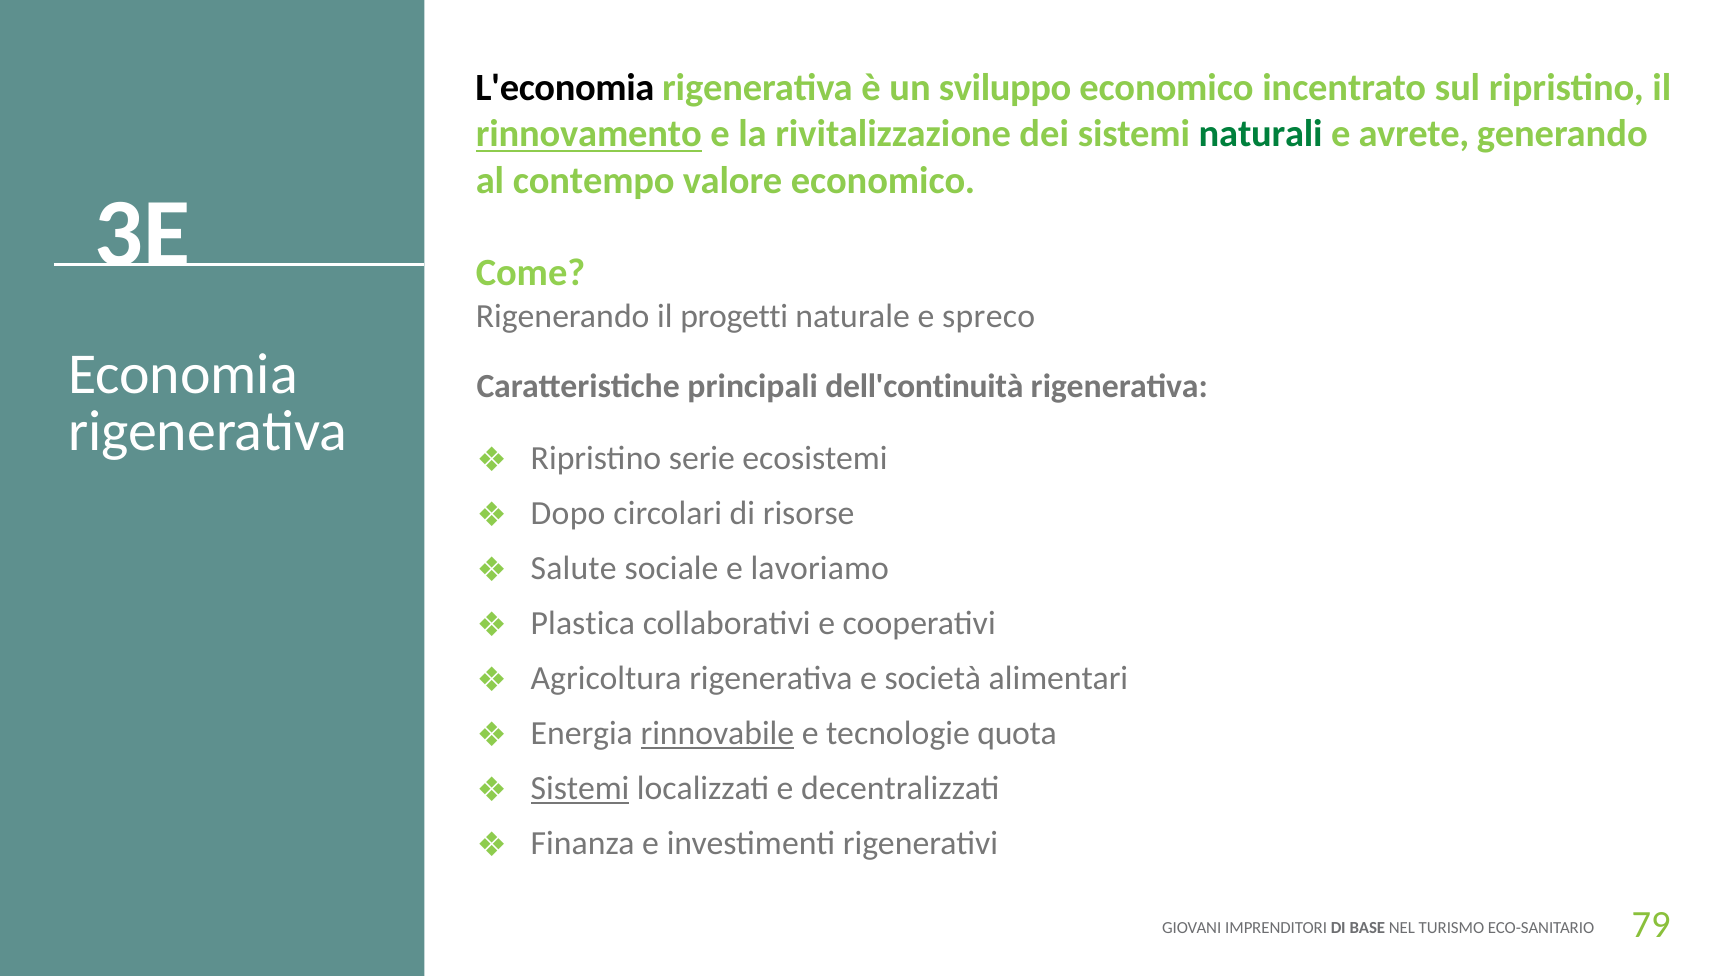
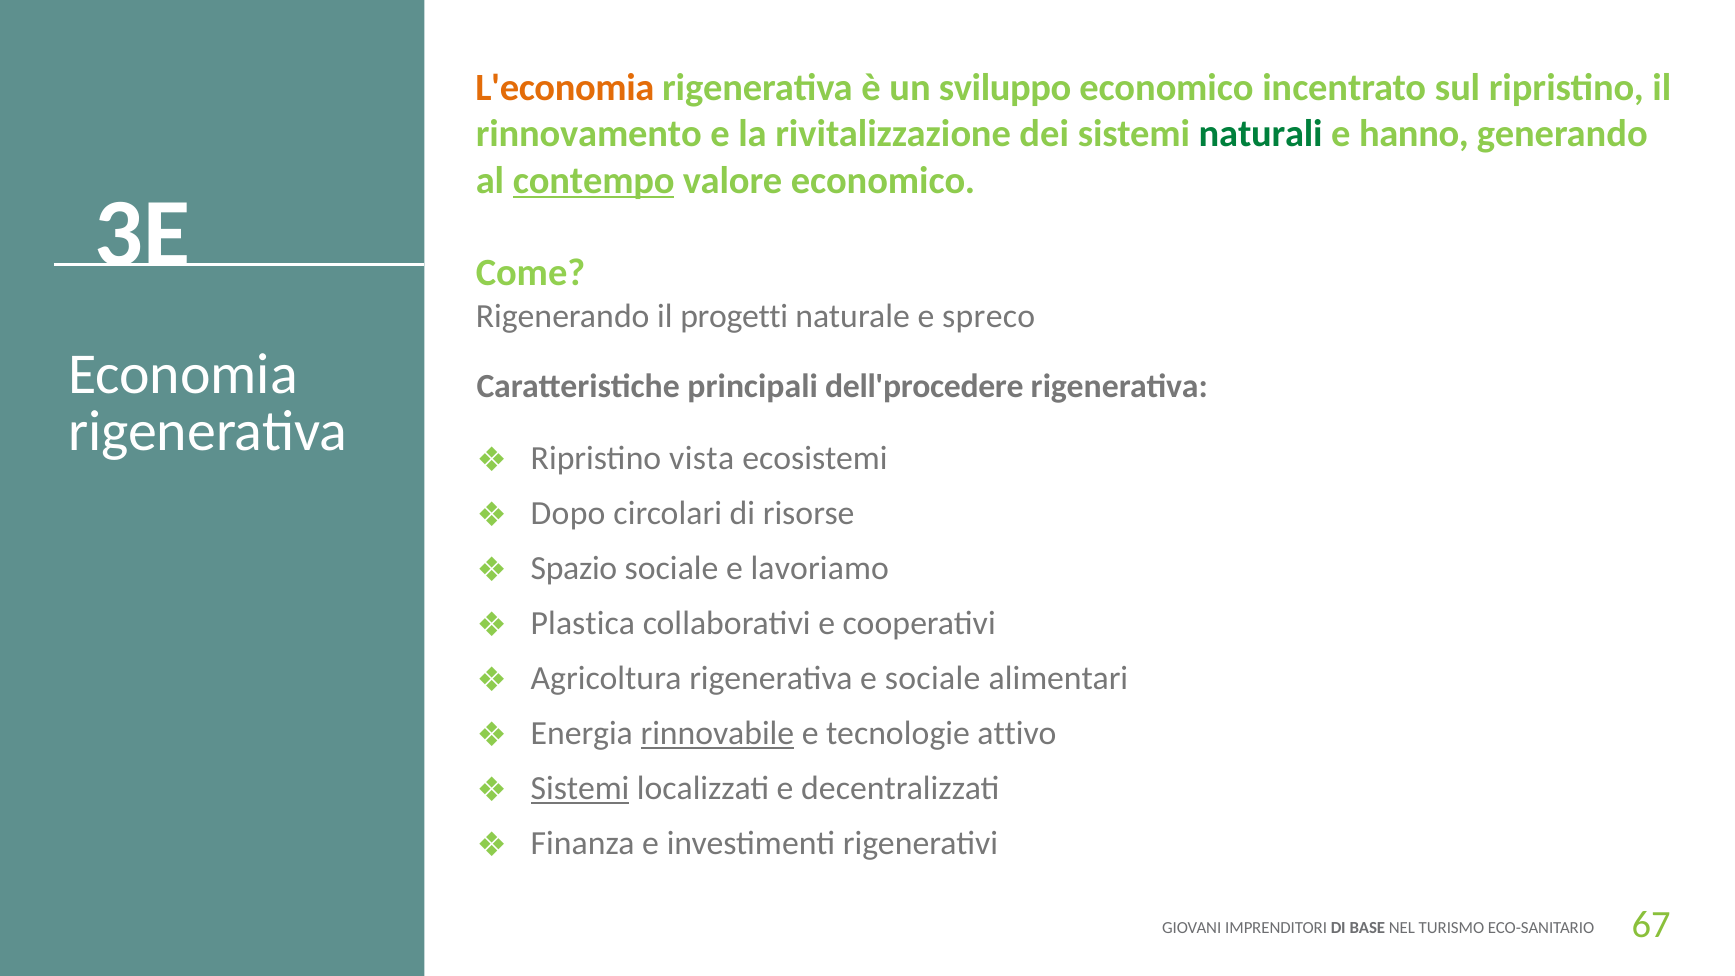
L'economia colour: black -> orange
rinnovamento underline: present -> none
avrete: avrete -> hanno
contempo underline: none -> present
dell'continuità: dell'continuità -> dell'procedere
serie: serie -> vista
Salute: Salute -> Spazio
e società: società -> sociale
quota: quota -> attivo
79: 79 -> 67
